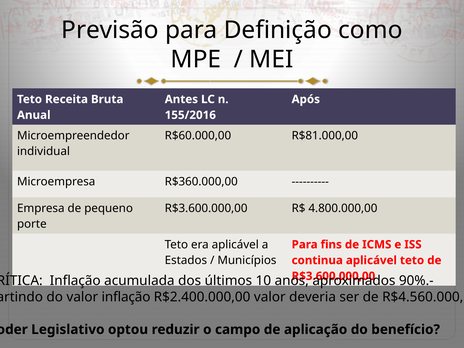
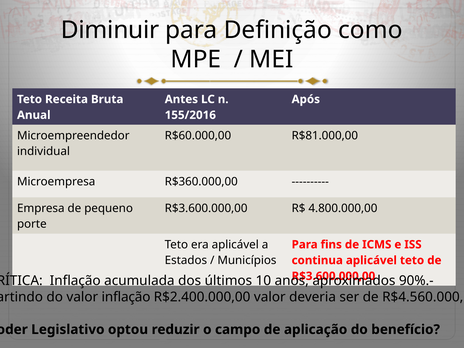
Previsão: Previsão -> Diminuir
